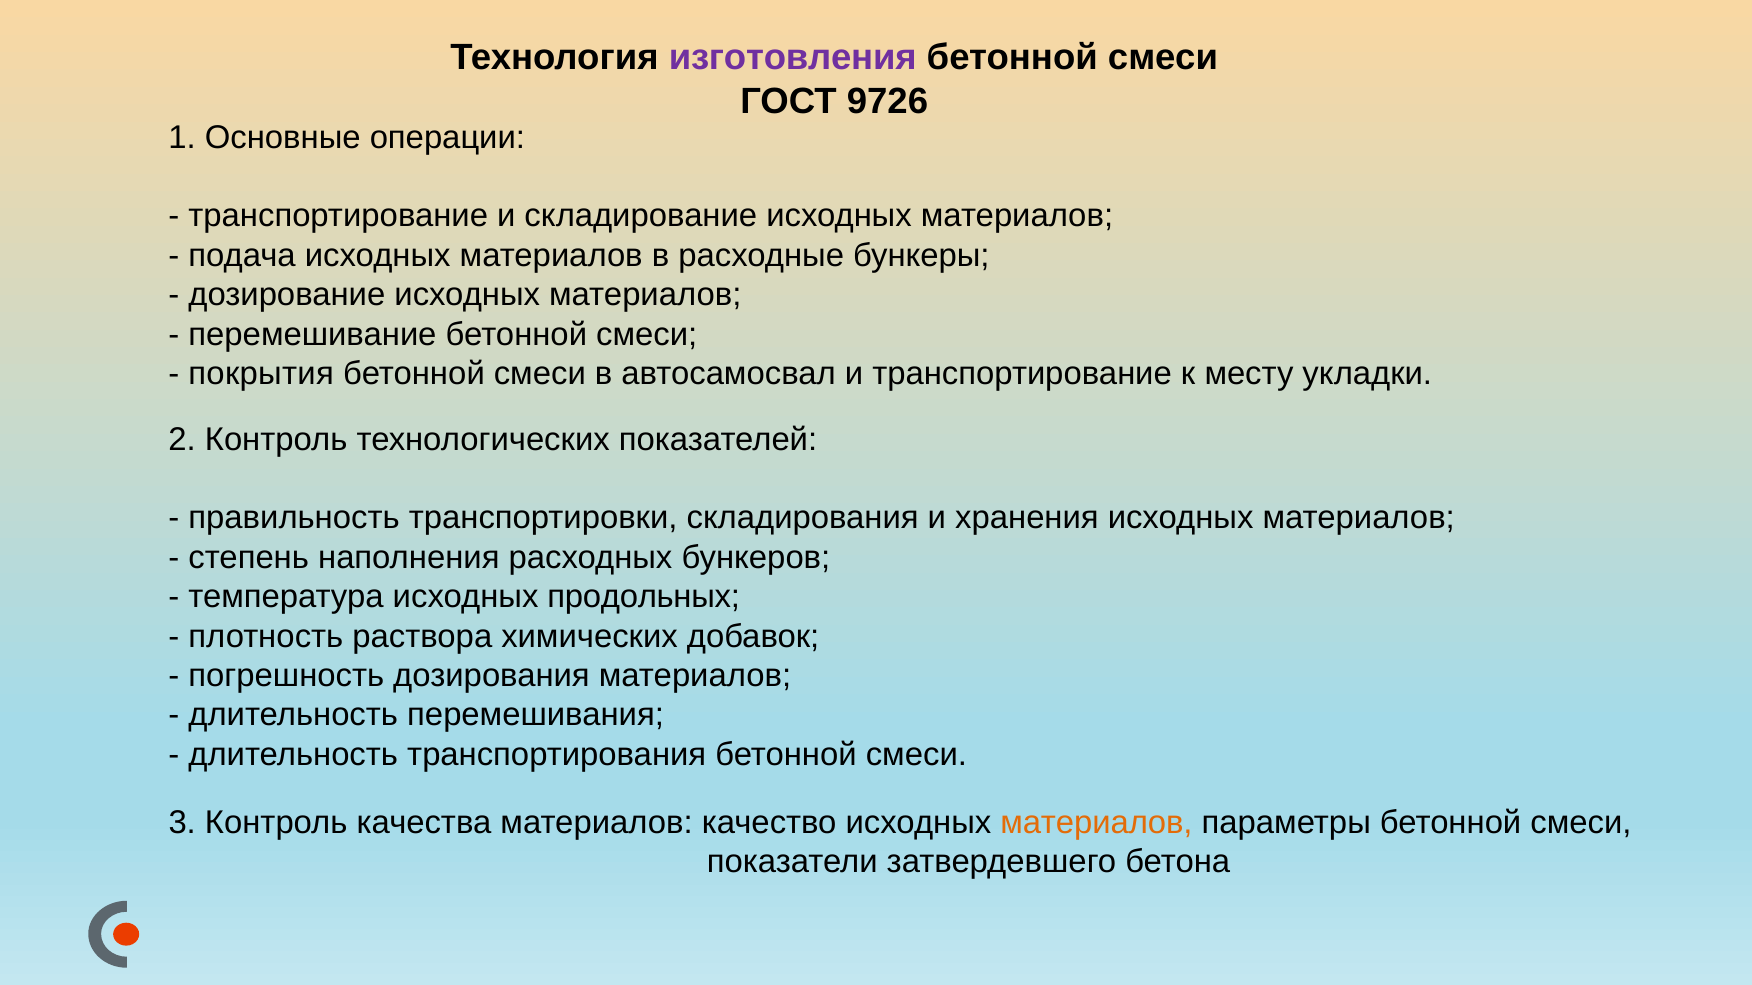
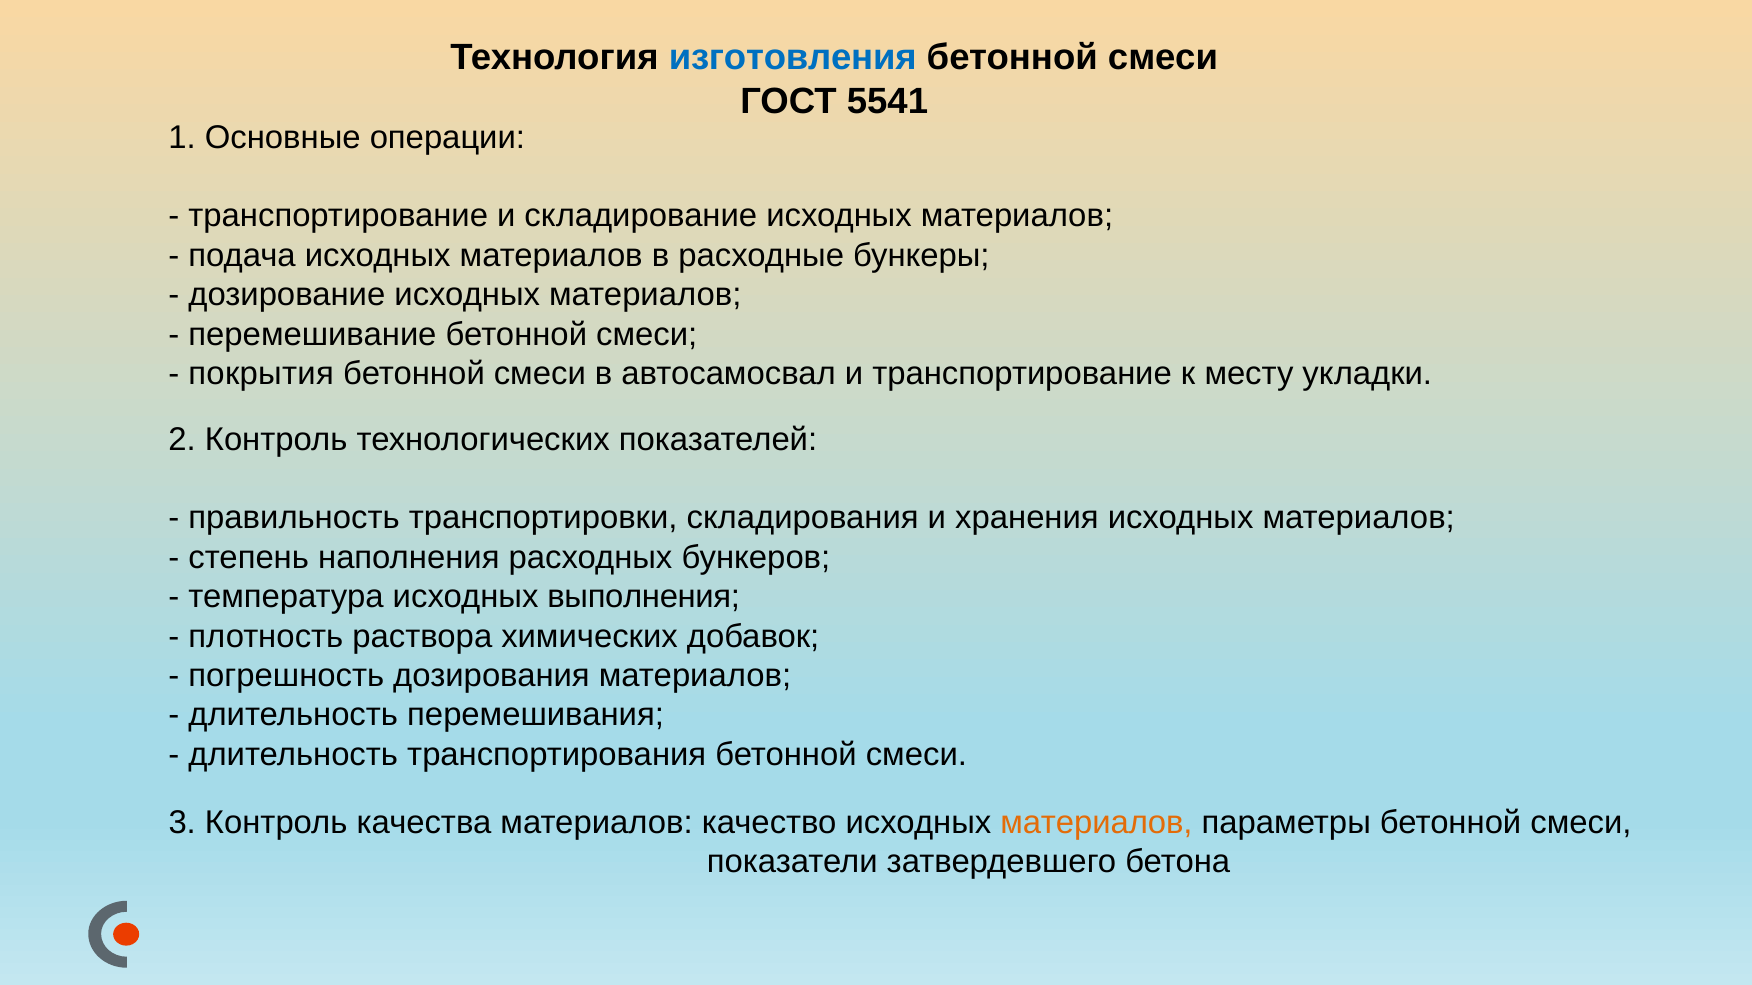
изготовления colour: purple -> blue
9726: 9726 -> 5541
продольных: продольных -> выполнения
